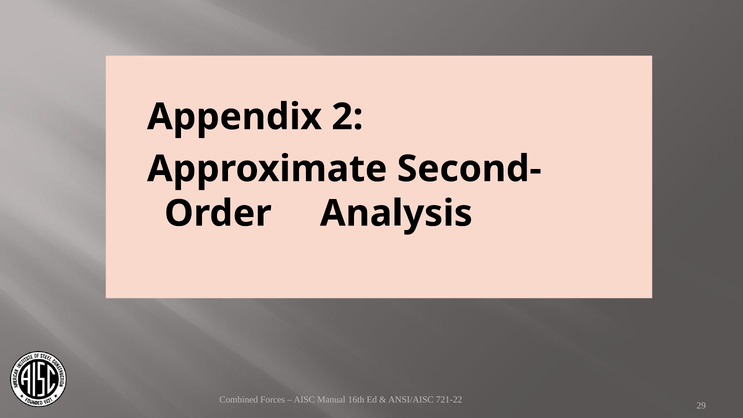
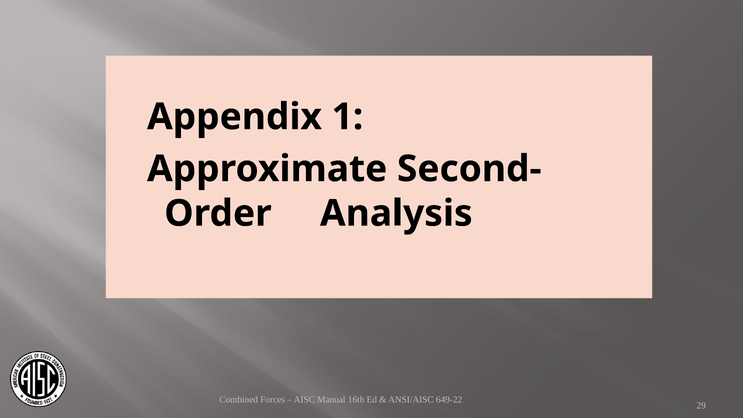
2: 2 -> 1
721-22: 721-22 -> 649-22
